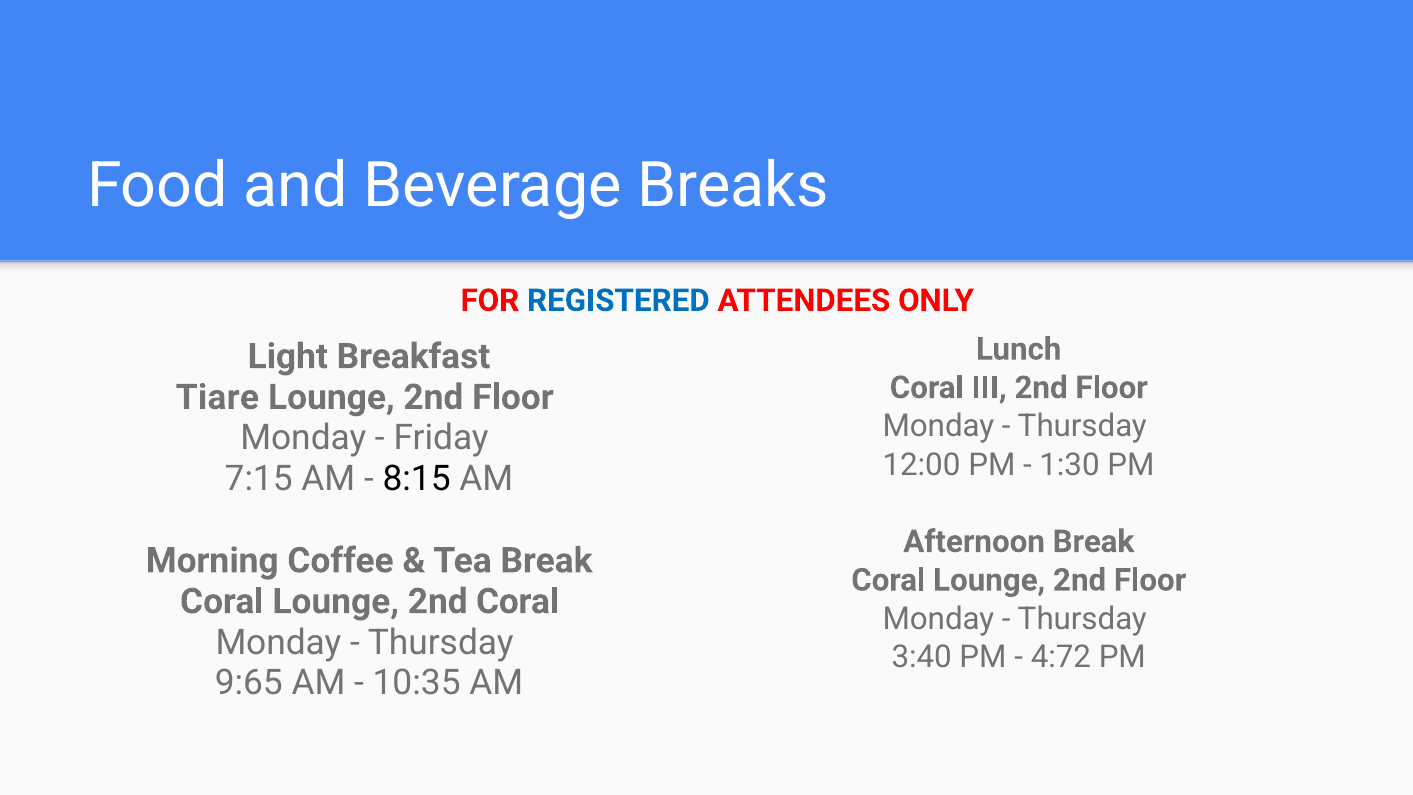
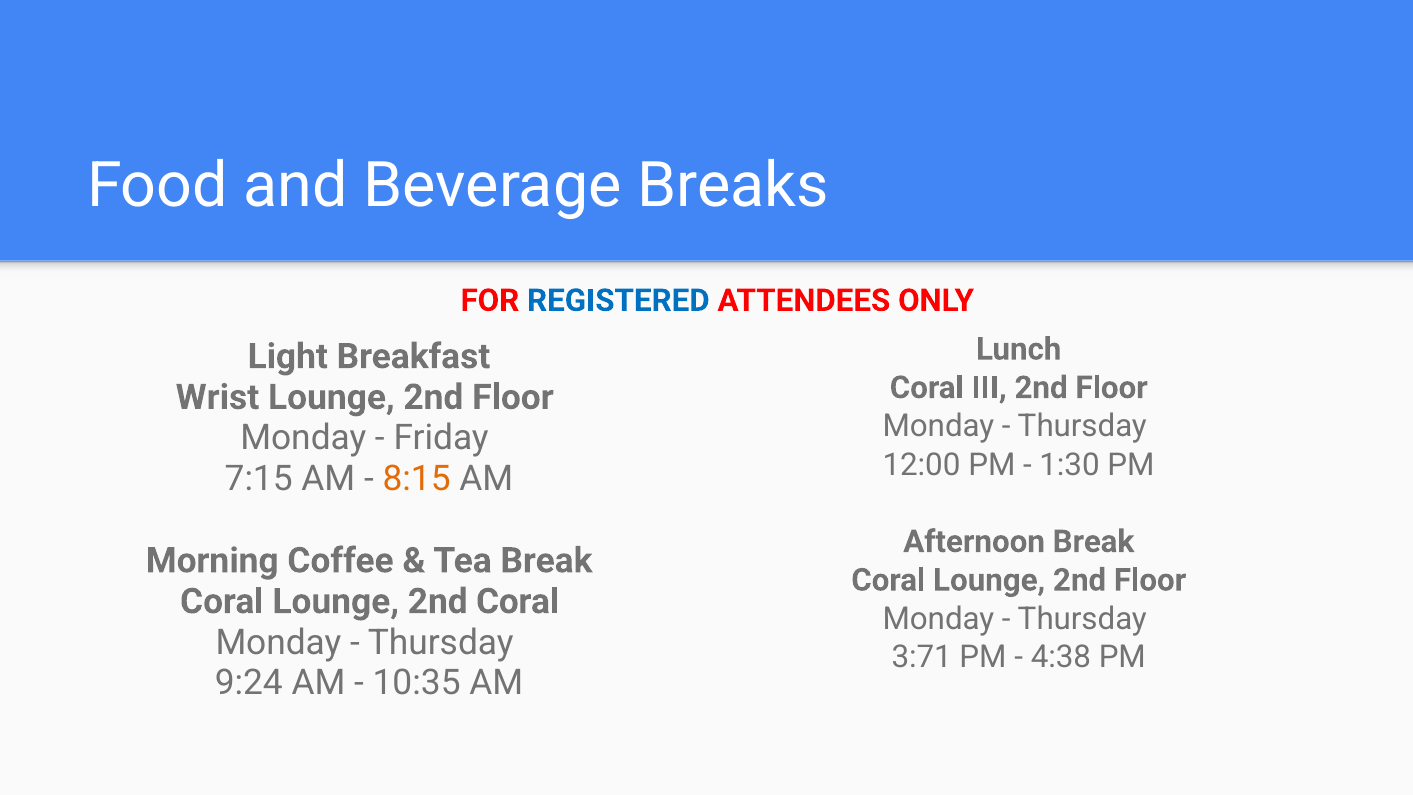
Tiare: Tiare -> Wrist
8:15 colour: black -> orange
3:40: 3:40 -> 3:71
4:72: 4:72 -> 4:38
9:65: 9:65 -> 9:24
